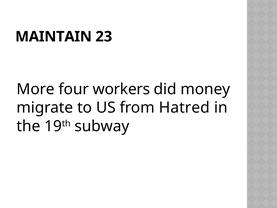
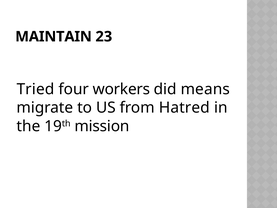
More: More -> Tried
money: money -> means
subway: subway -> mission
